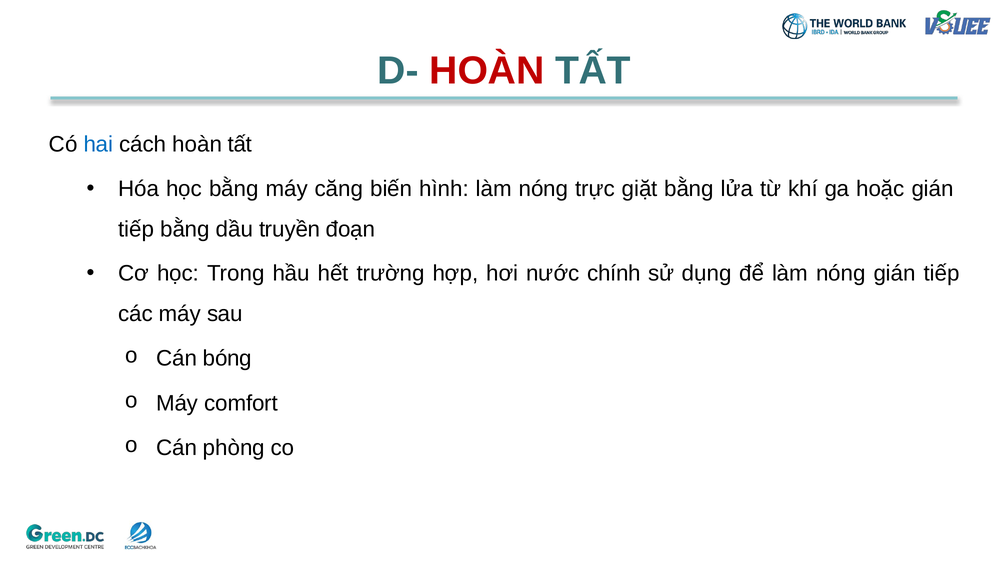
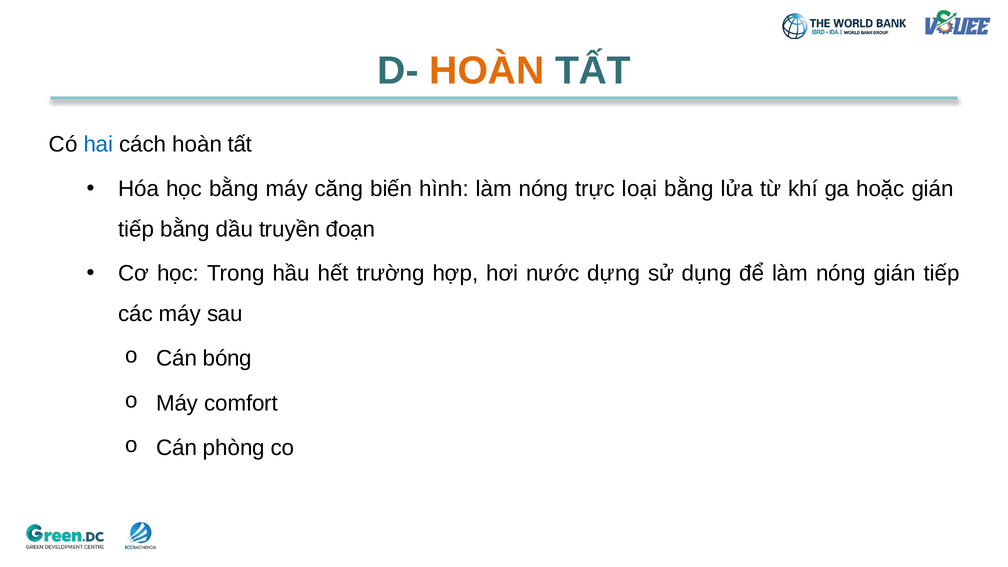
HOÀN at (487, 71) colour: red -> orange
giặt: giặt -> loại
chính: chính -> dựng
